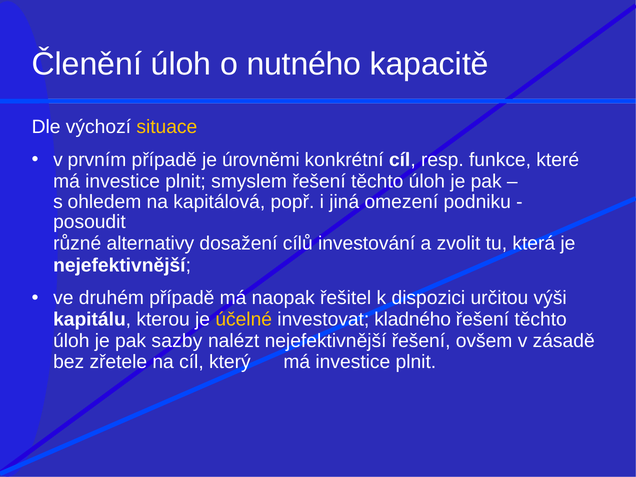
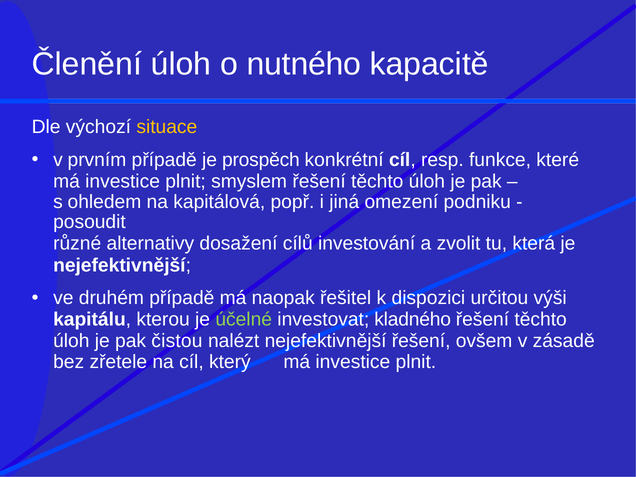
úrovněmi: úrovněmi -> prospěch
účelné colour: yellow -> light green
sazby: sazby -> čistou
